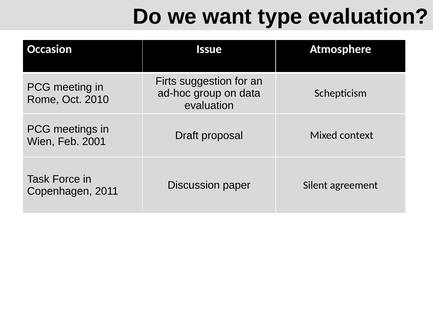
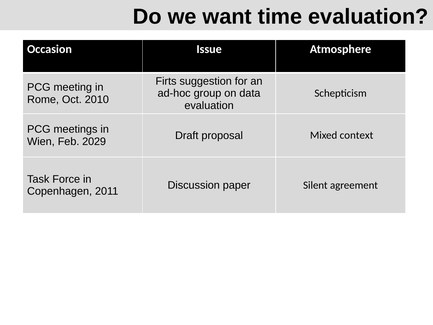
type: type -> time
2001: 2001 -> 2029
